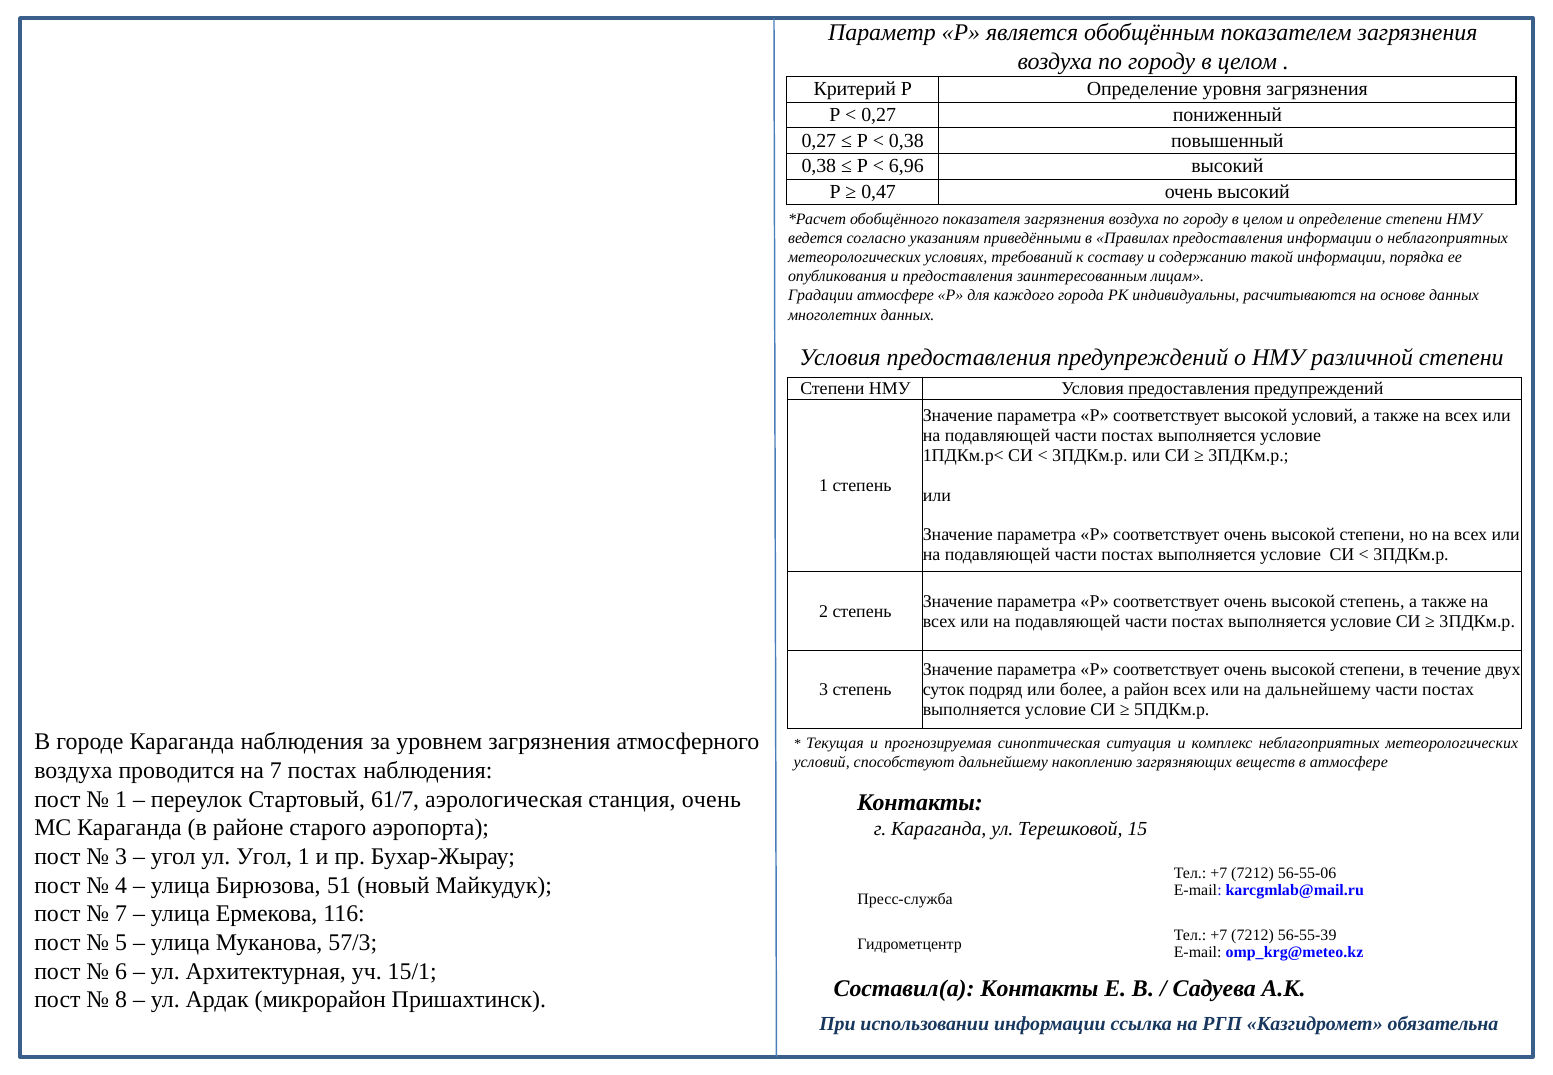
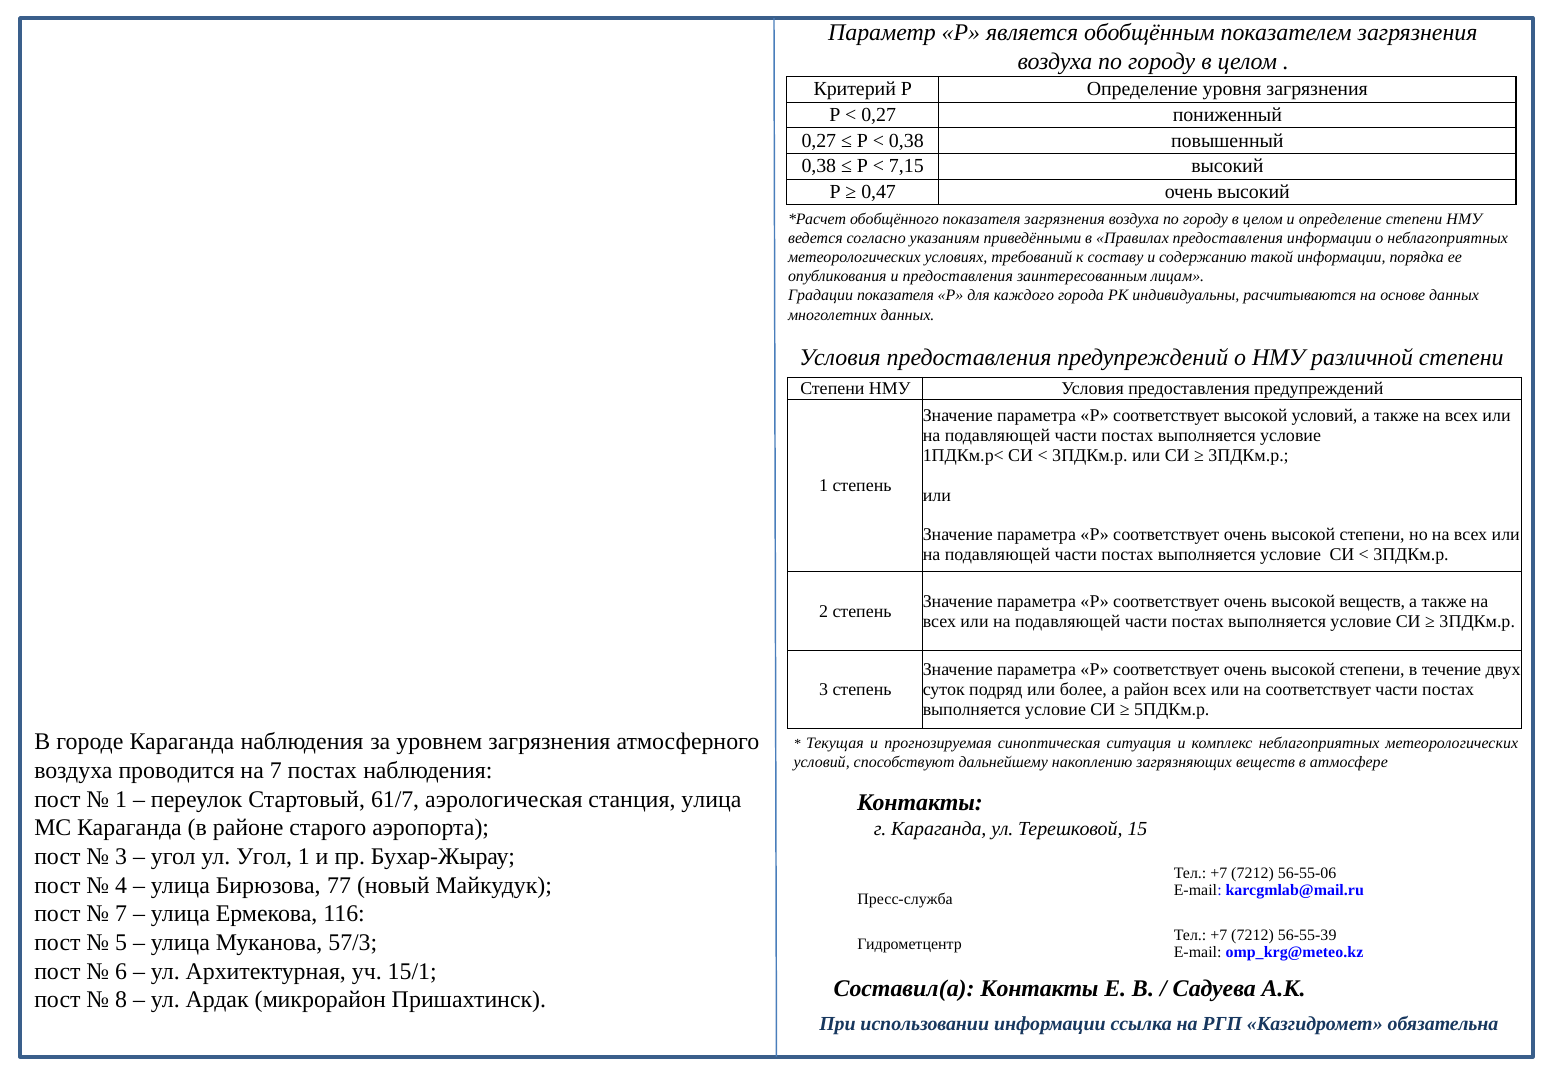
6,96: 6,96 -> 7,15
Градации атмосфере: атмосфере -> показателя
высокой степень: степень -> веществ
на дальнейшему: дальнейшему -> соответствует
станция очень: очень -> улица
51: 51 -> 77
